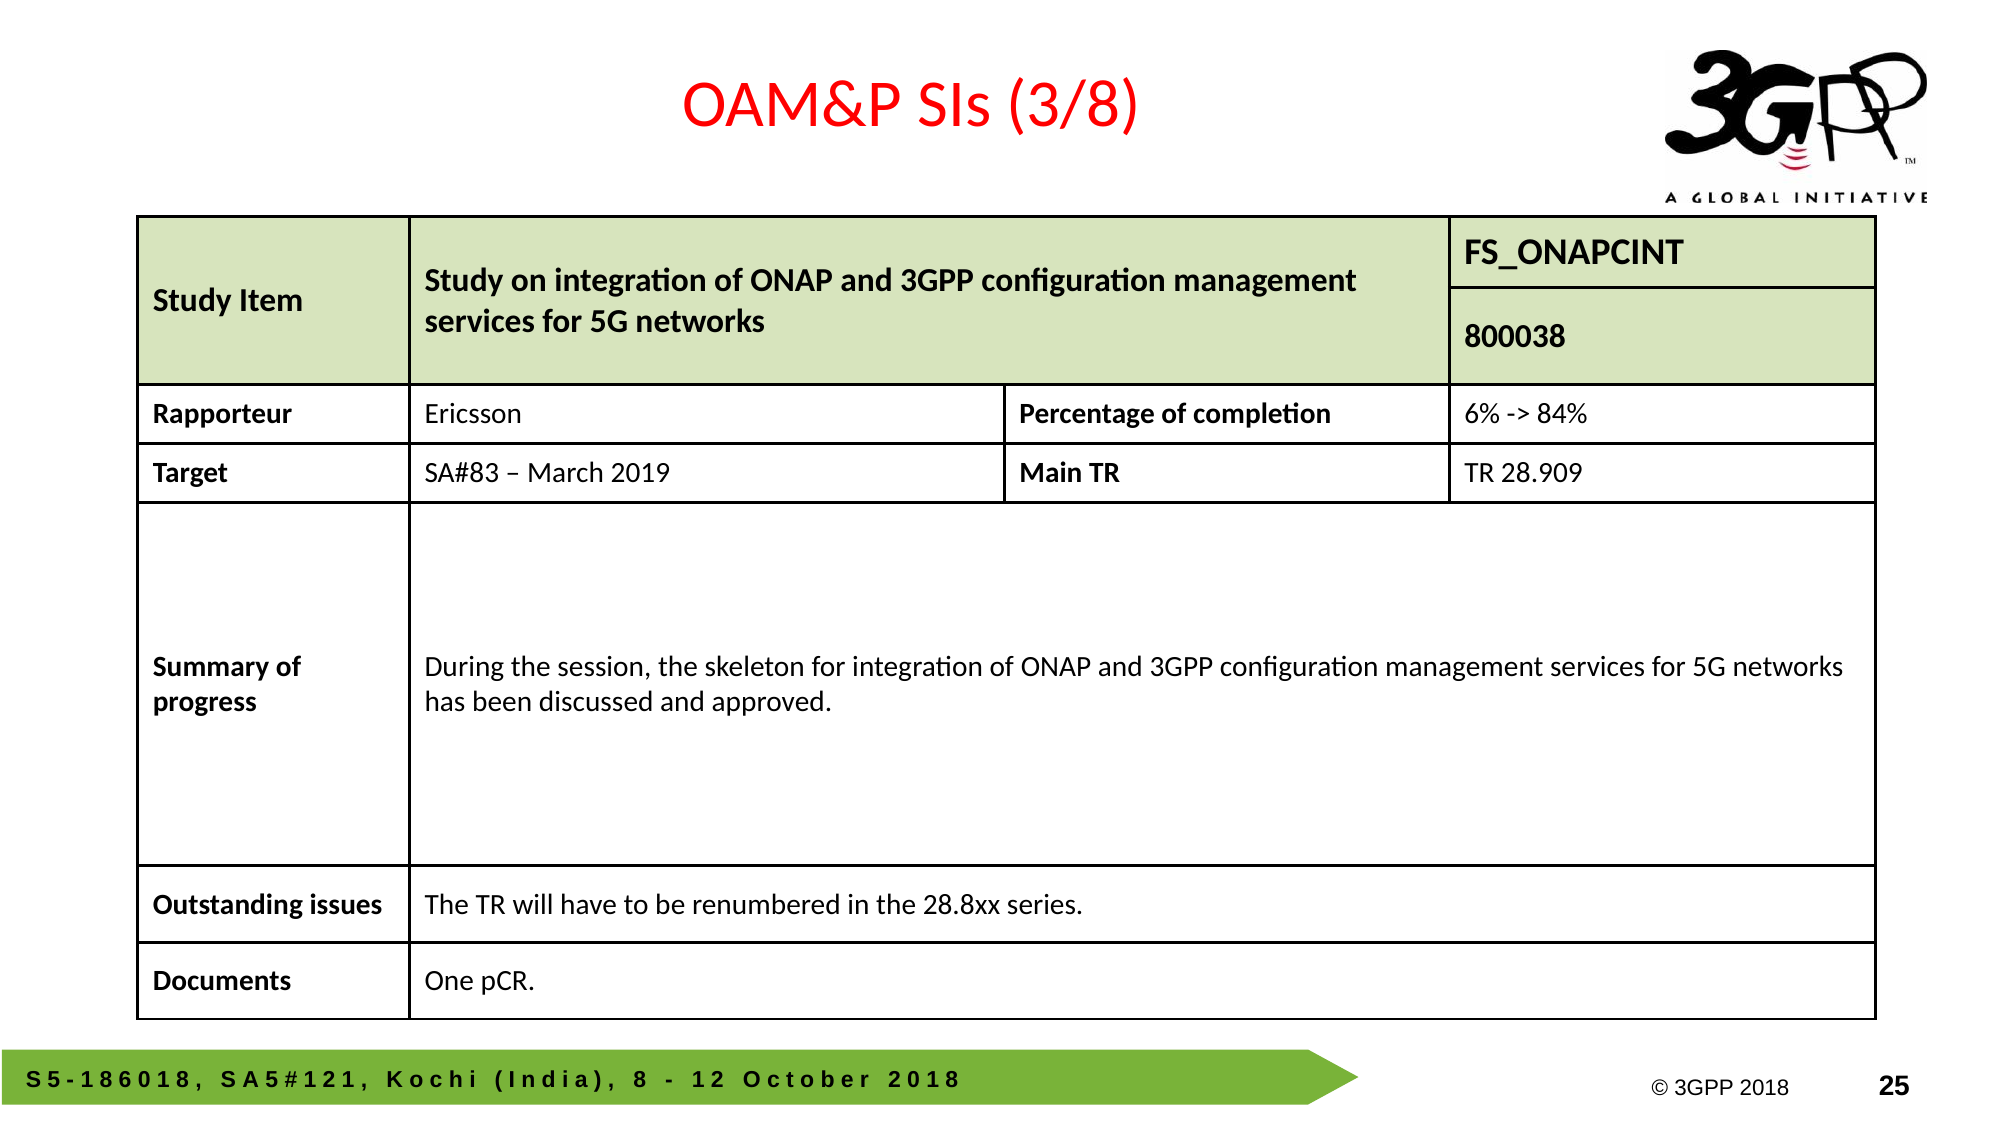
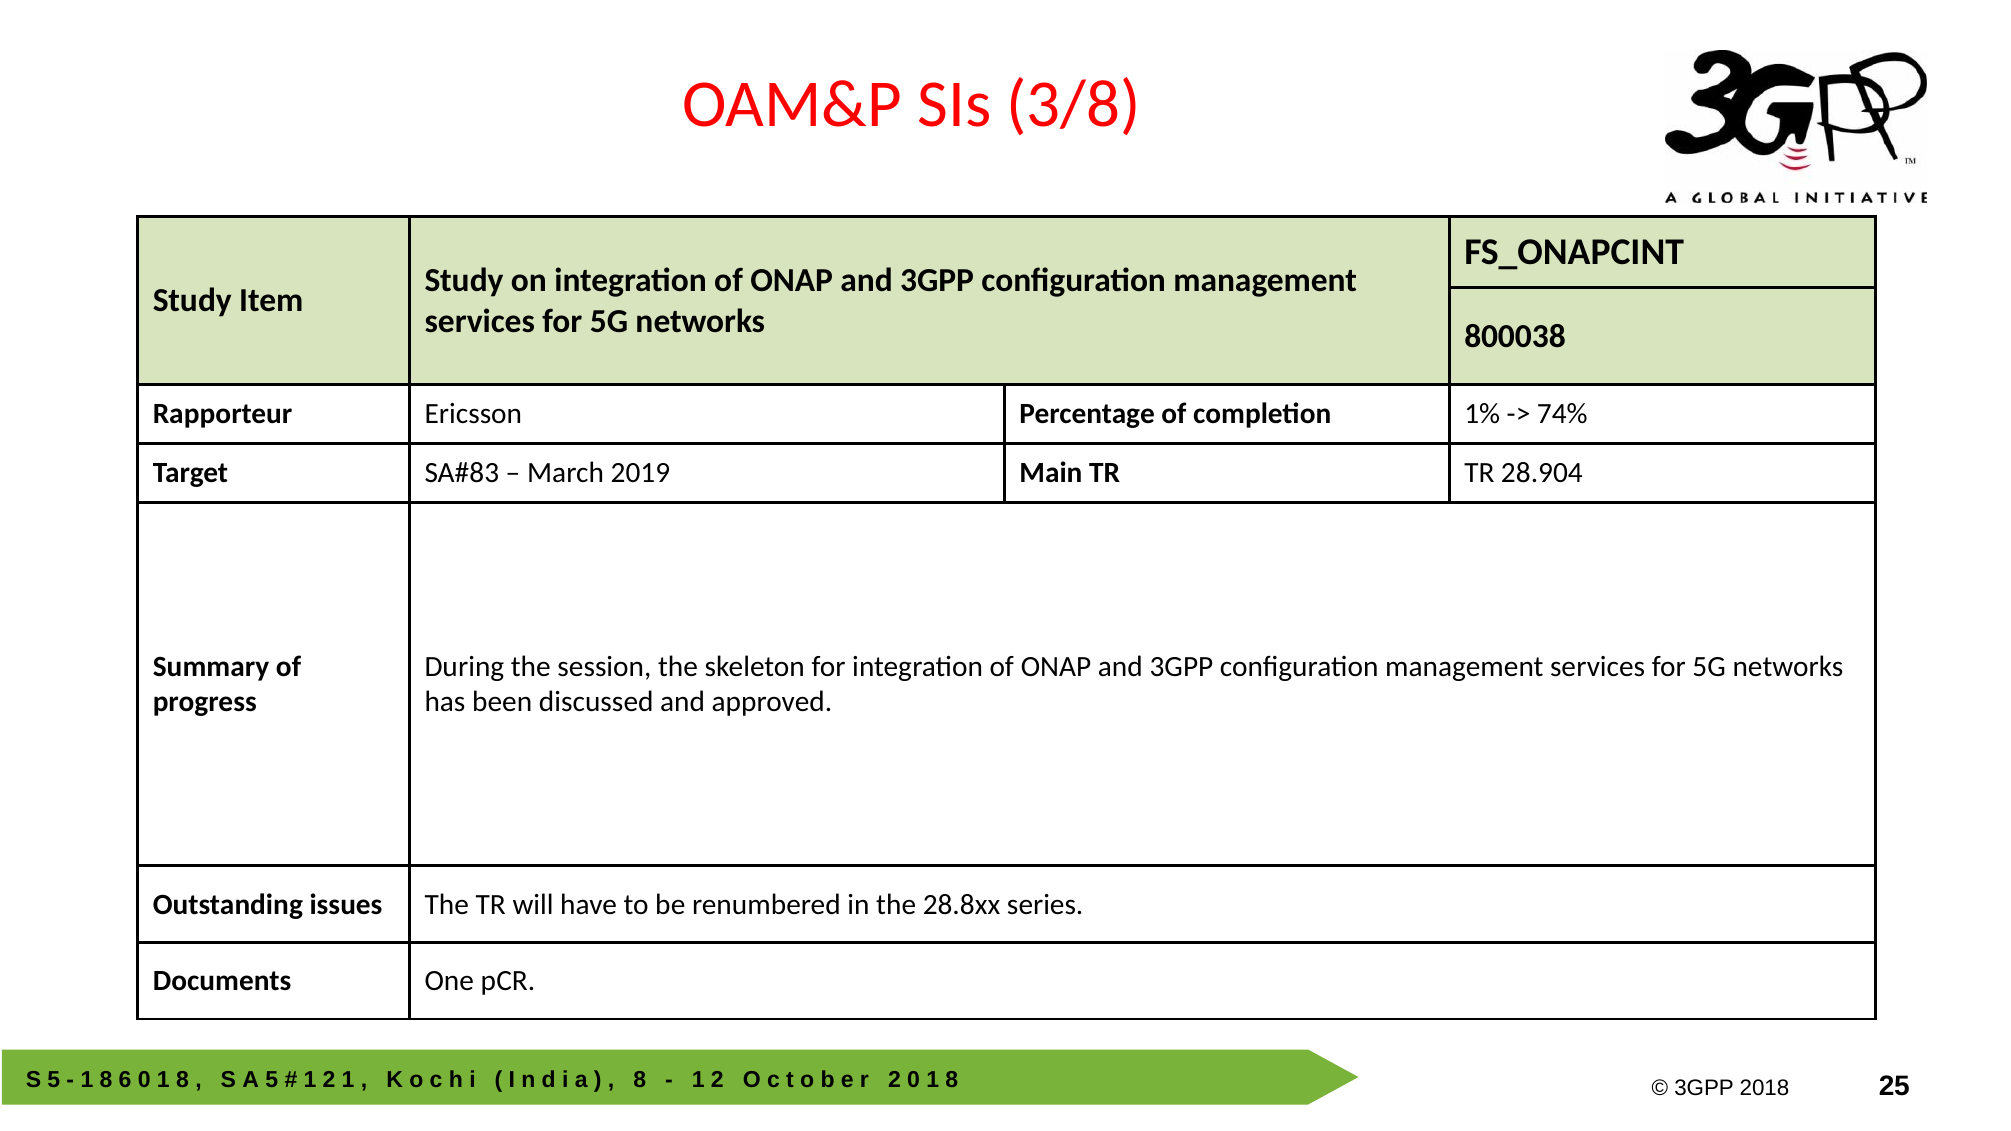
6%: 6% -> 1%
84%: 84% -> 74%
28.909: 28.909 -> 28.904
